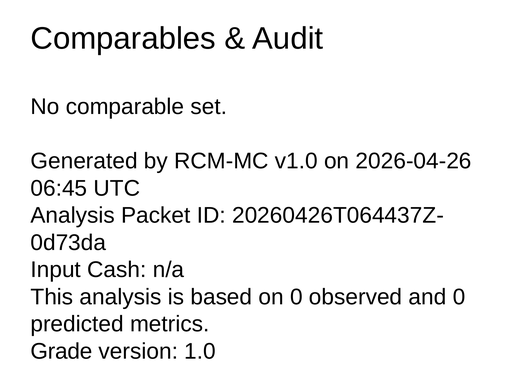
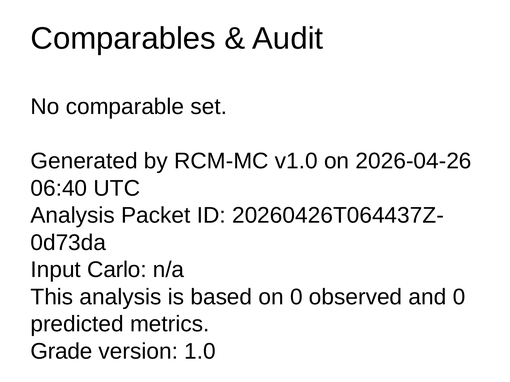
06:45: 06:45 -> 06:40
Cash: Cash -> Carlo
